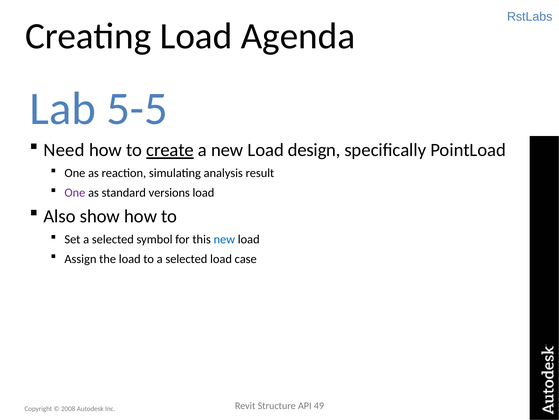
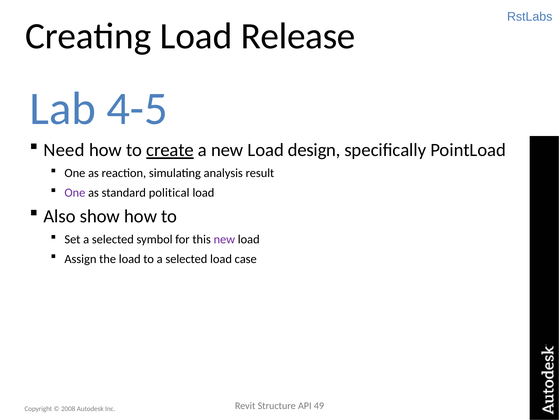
Agenda: Agenda -> Release
5-5: 5-5 -> 4-5
versions: versions -> political
new at (224, 239) colour: blue -> purple
